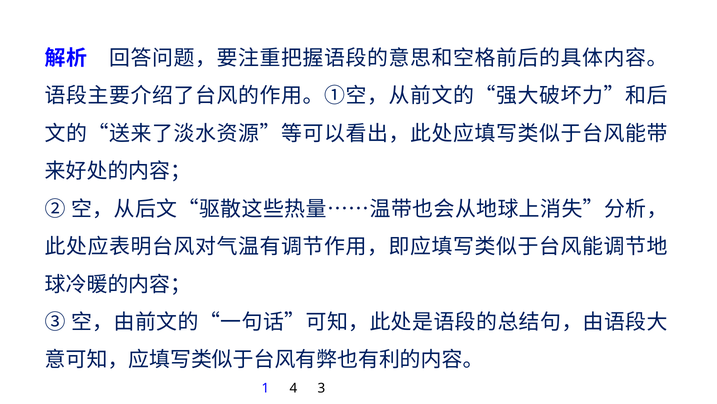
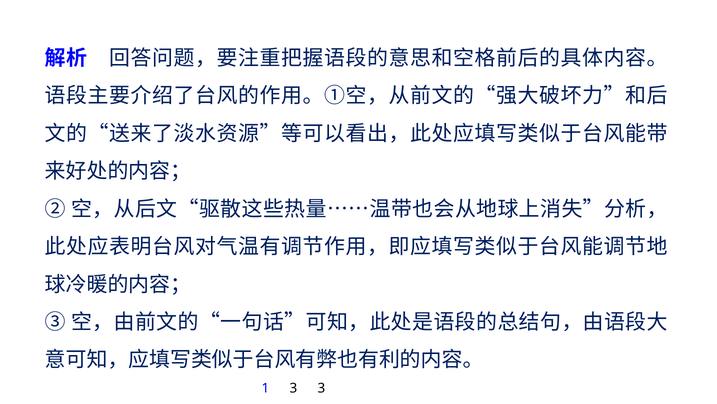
1 4: 4 -> 3
